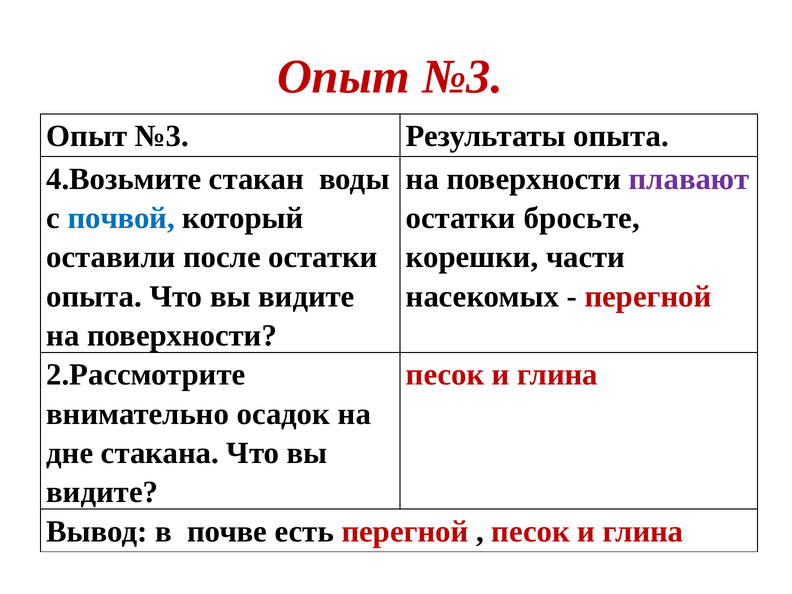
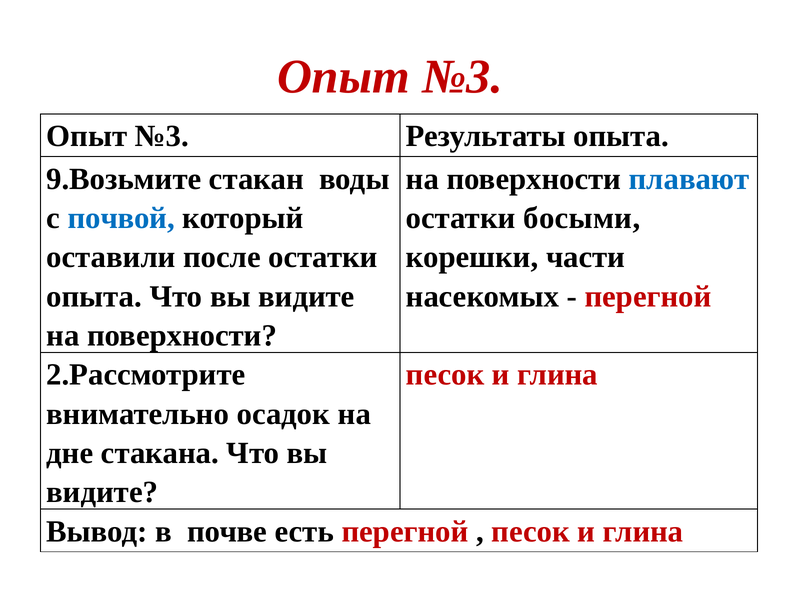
4.Возьмите: 4.Возьмите -> 9.Возьмите
плавают colour: purple -> blue
бросьте: бросьте -> босыми
